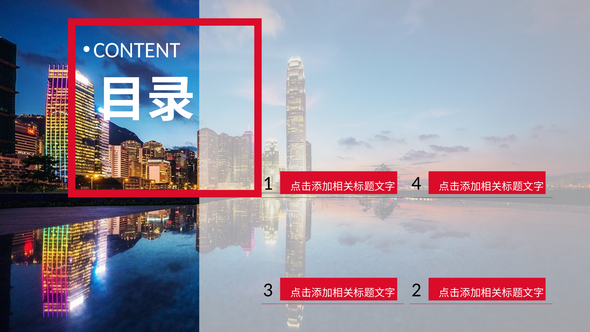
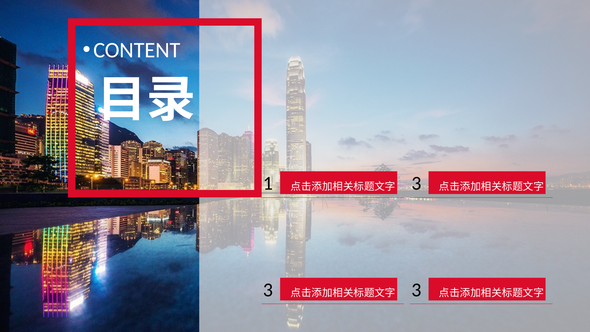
4 at (416, 183): 4 -> 3
2 at (416, 290): 2 -> 3
